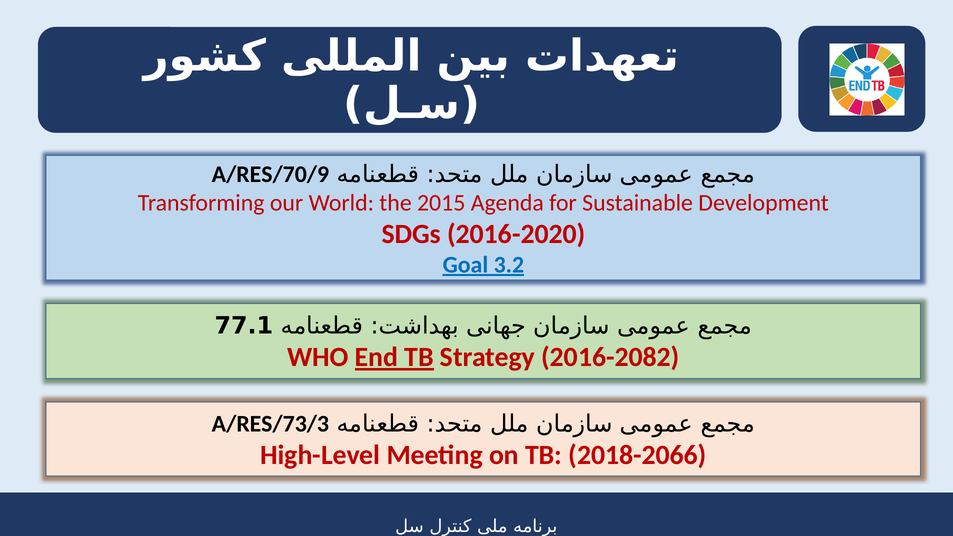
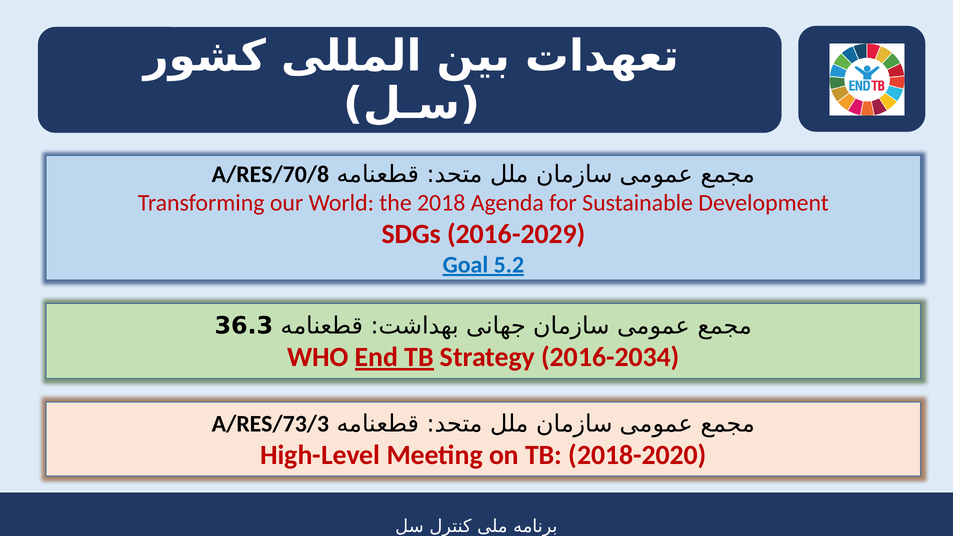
A/RES/70/9: A/RES/70/9 -> A/RES/70/8
2015: 2015 -> 2018
2016-2020: 2016-2020 -> 2016-2029
3.2: 3.2 -> 5.2
77.1: 77.1 -> 36.3
2016-2082: 2016-2082 -> 2016-2034
2018-2066: 2018-2066 -> 2018-2020
